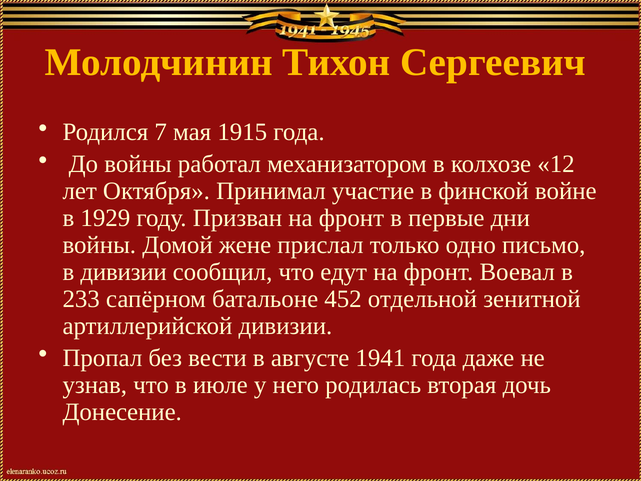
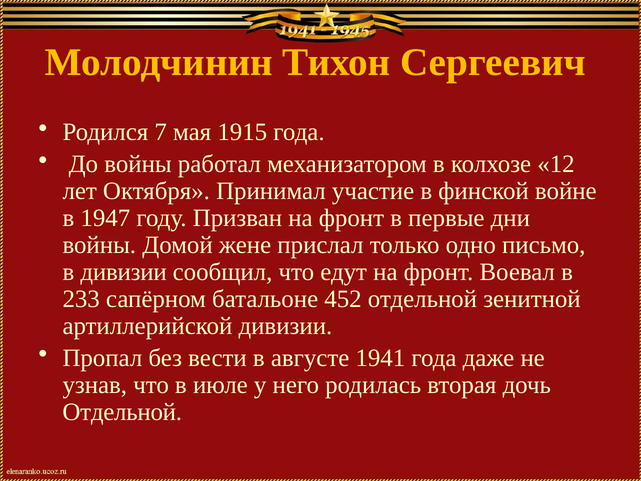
1929: 1929 -> 1947
Донесение at (122, 412): Донесение -> Отдельной
